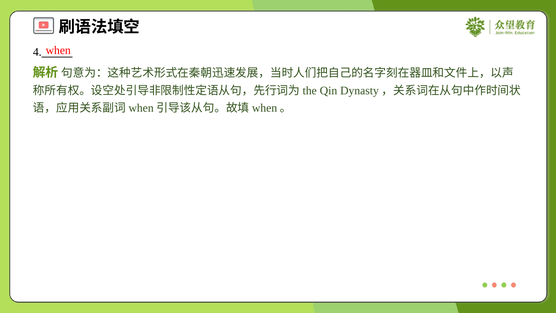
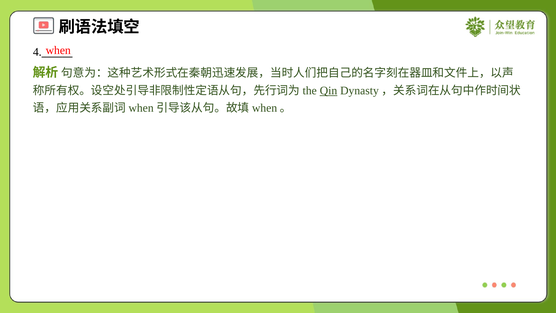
Qin underline: none -> present
